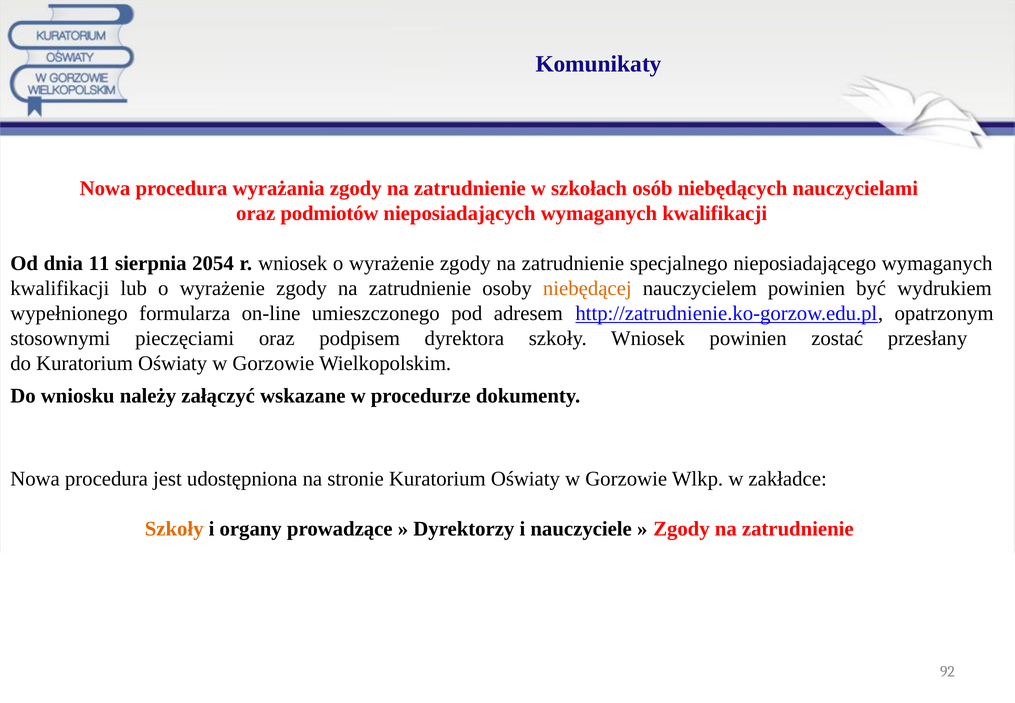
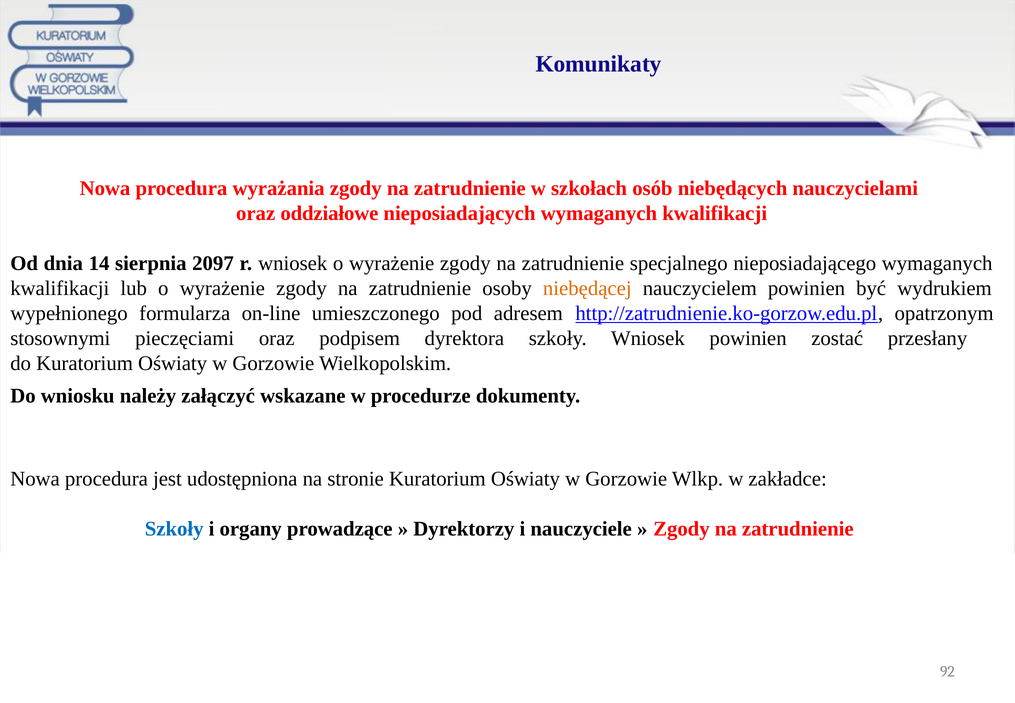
podmiotów: podmiotów -> oddziałowe
11: 11 -> 14
2054: 2054 -> 2097
Szkoły at (174, 529) colour: orange -> blue
